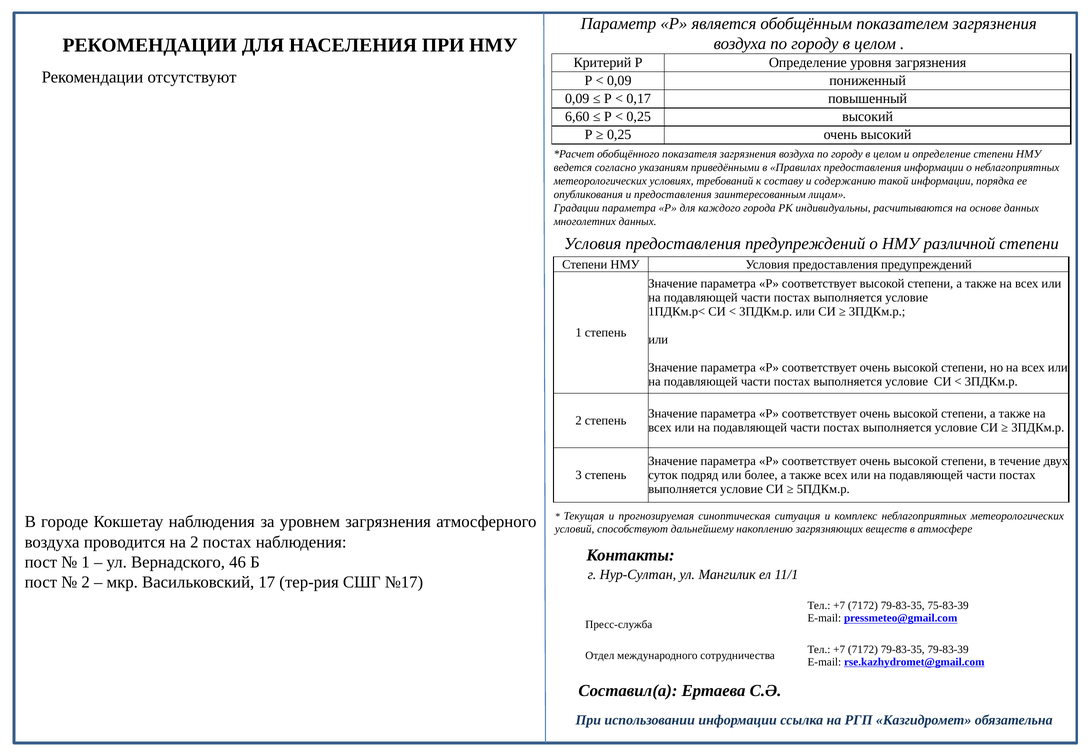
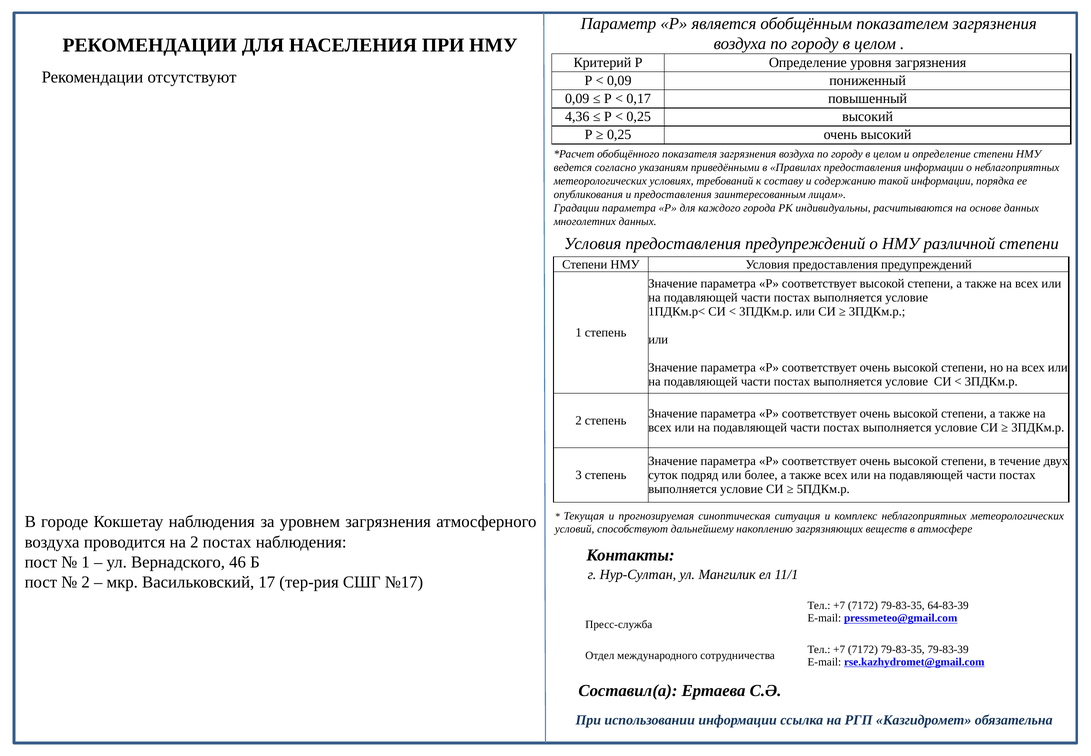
6,60: 6,60 -> 4,36
75-83-39: 75-83-39 -> 64-83-39
